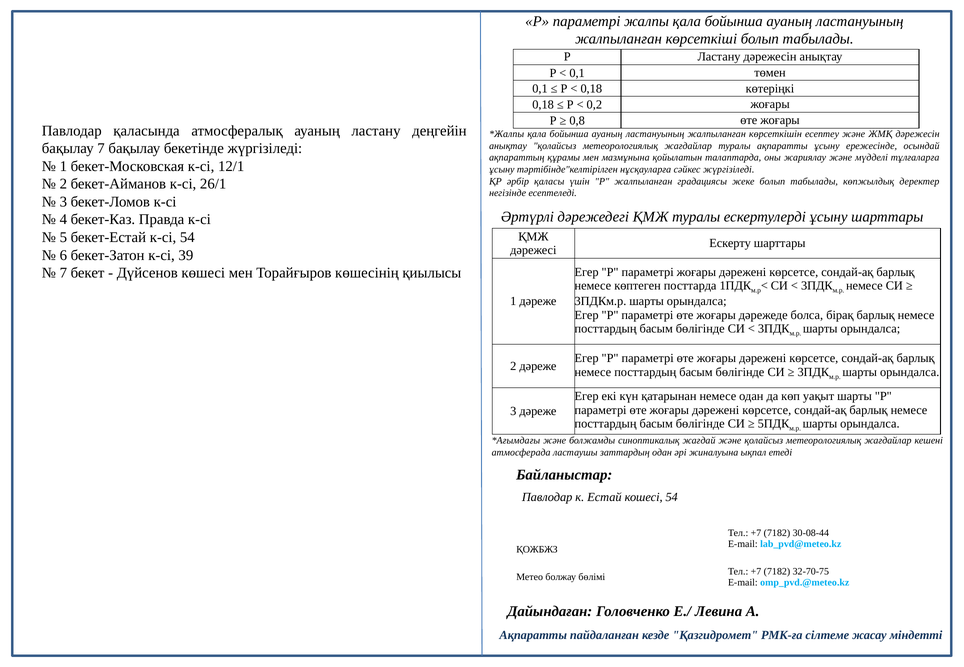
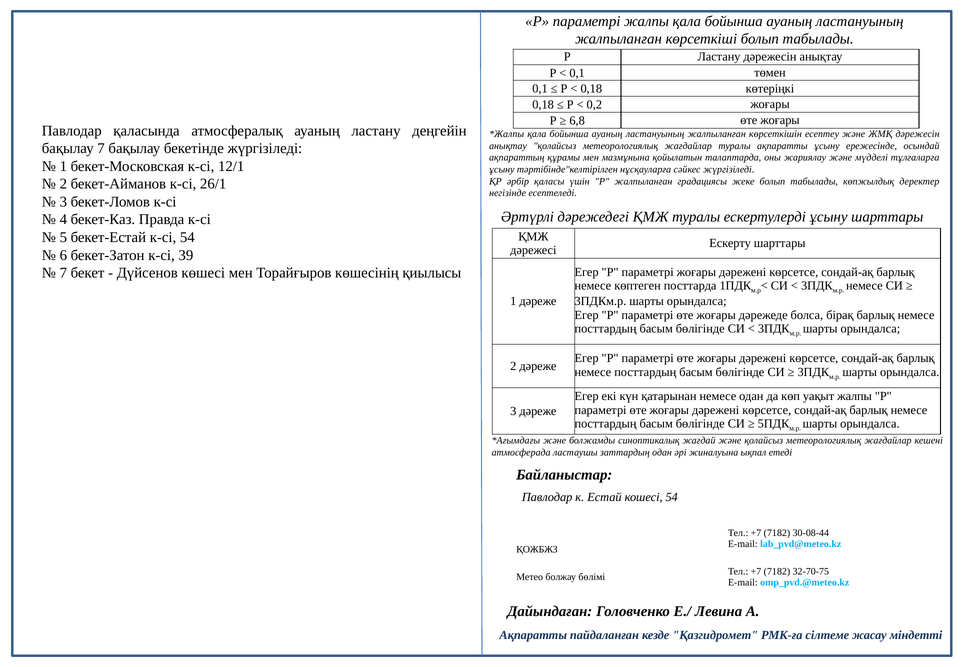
0,8: 0,8 -> 6,8
уақыт шарты: шарты -> жалпы
